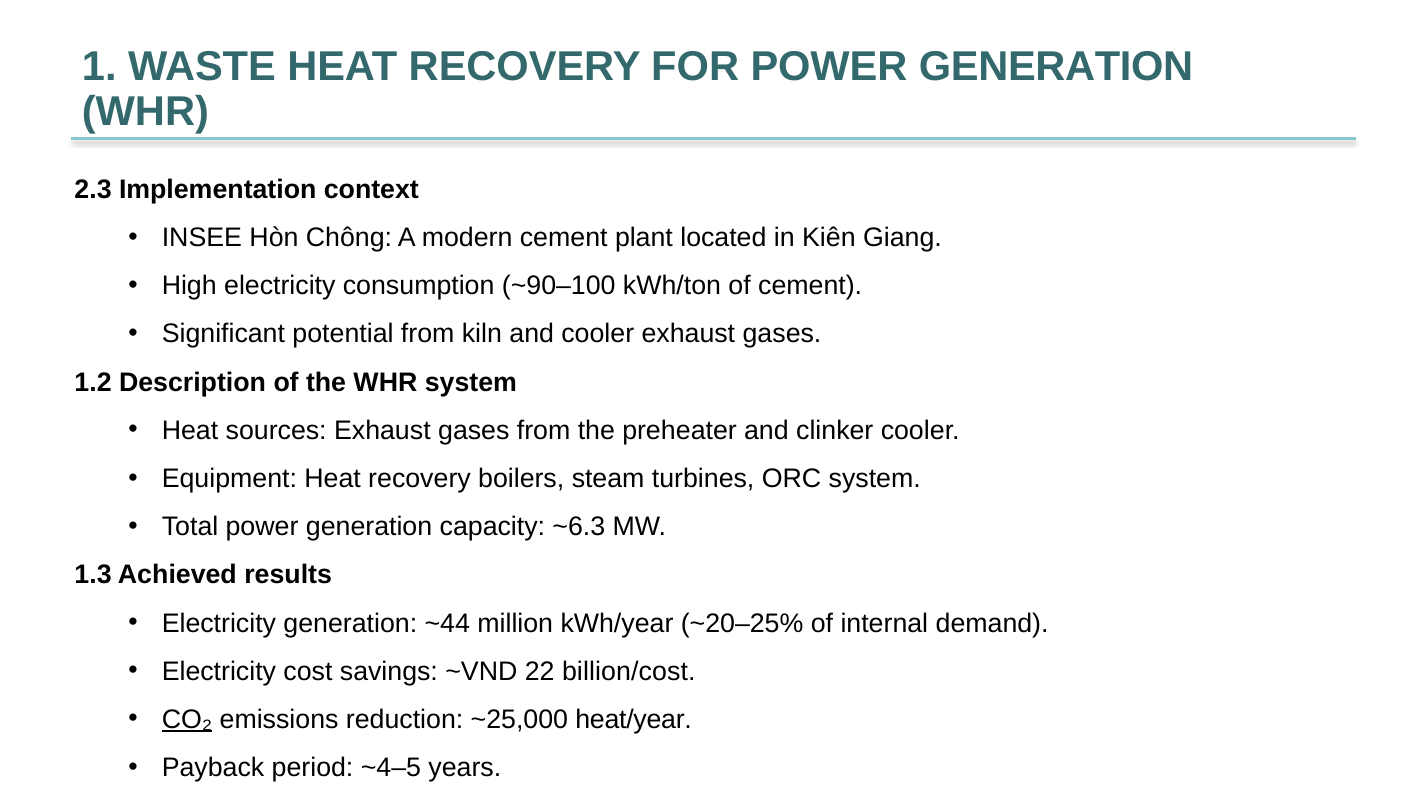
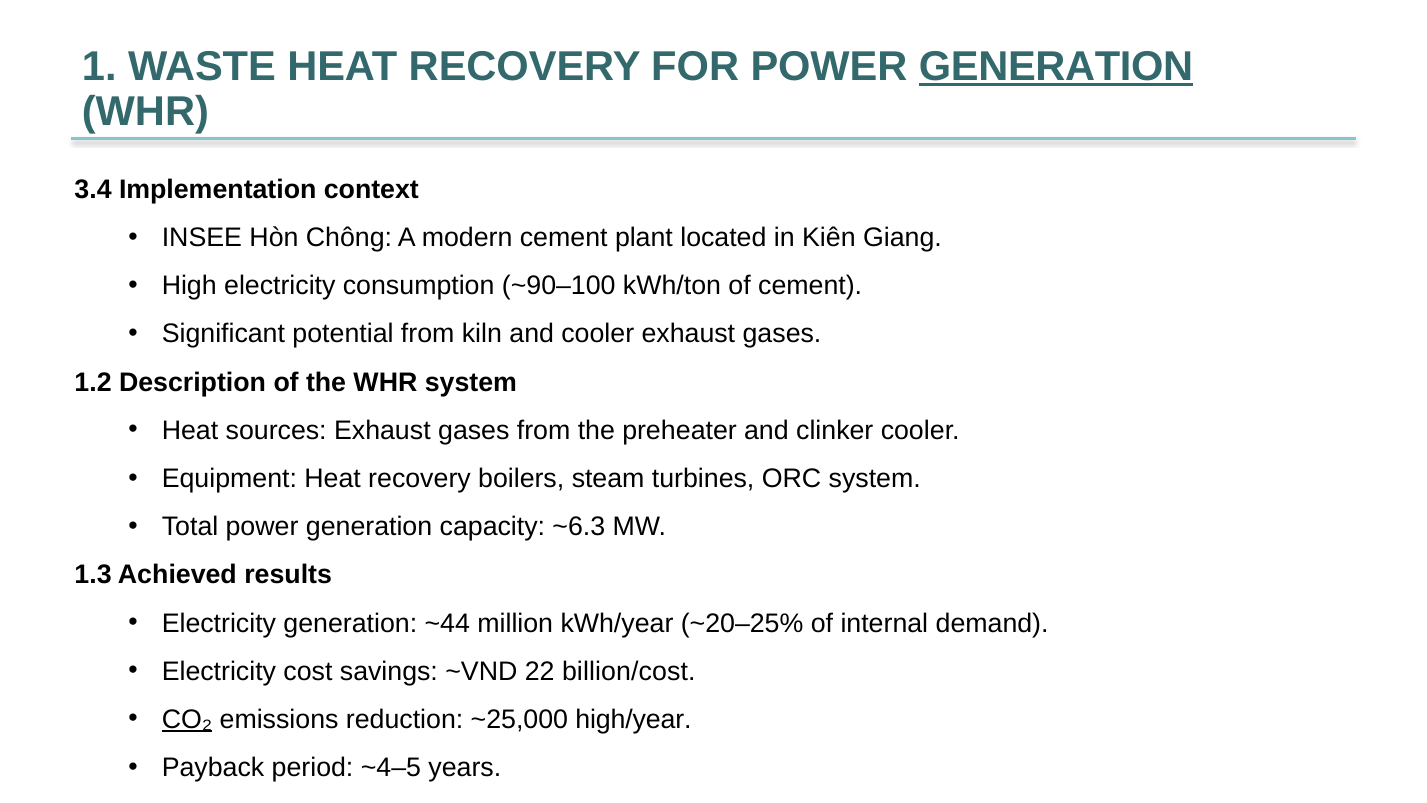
GENERATION at (1056, 67) underline: none -> present
2.3: 2.3 -> 3.4
heat/year: heat/year -> high/year
